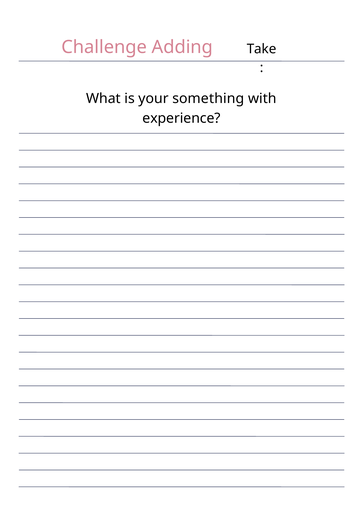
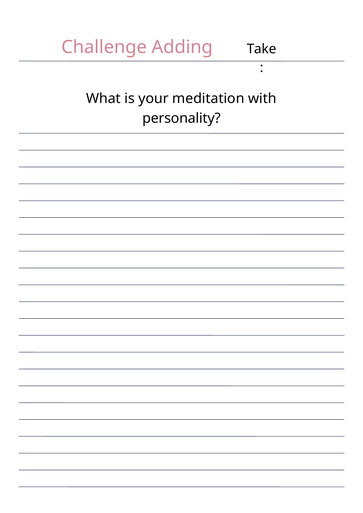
something: something -> meditation
experience: experience -> personality
